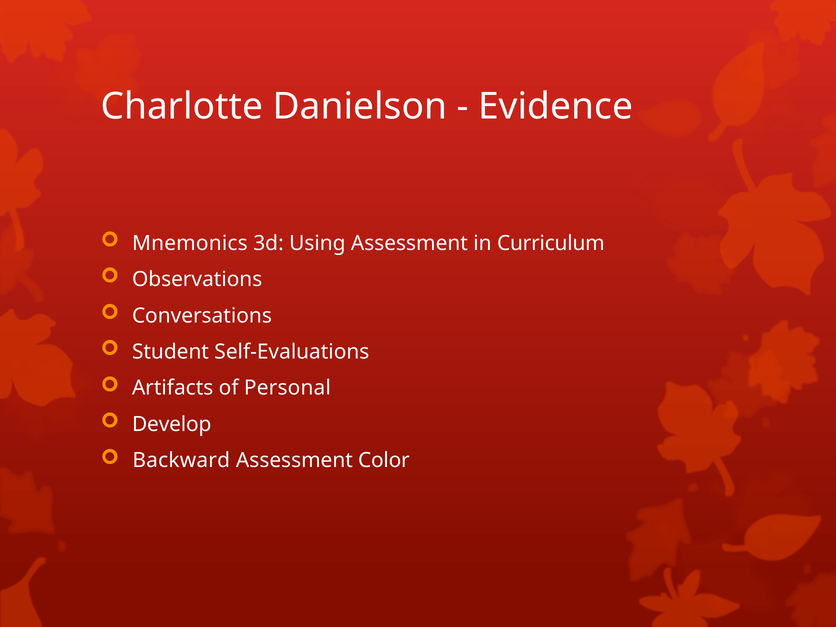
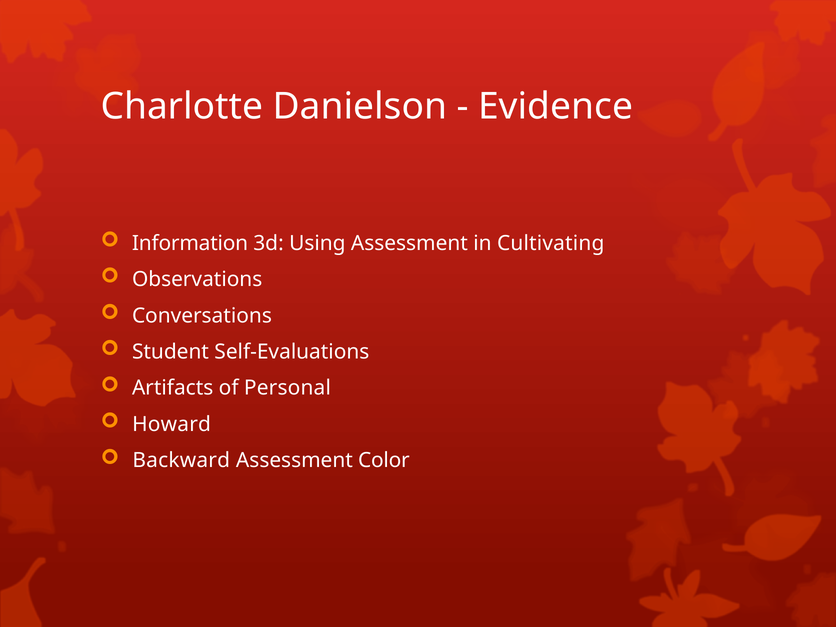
Mnemonics: Mnemonics -> Information
Curriculum: Curriculum -> Cultivating
Develop: Develop -> Howard
